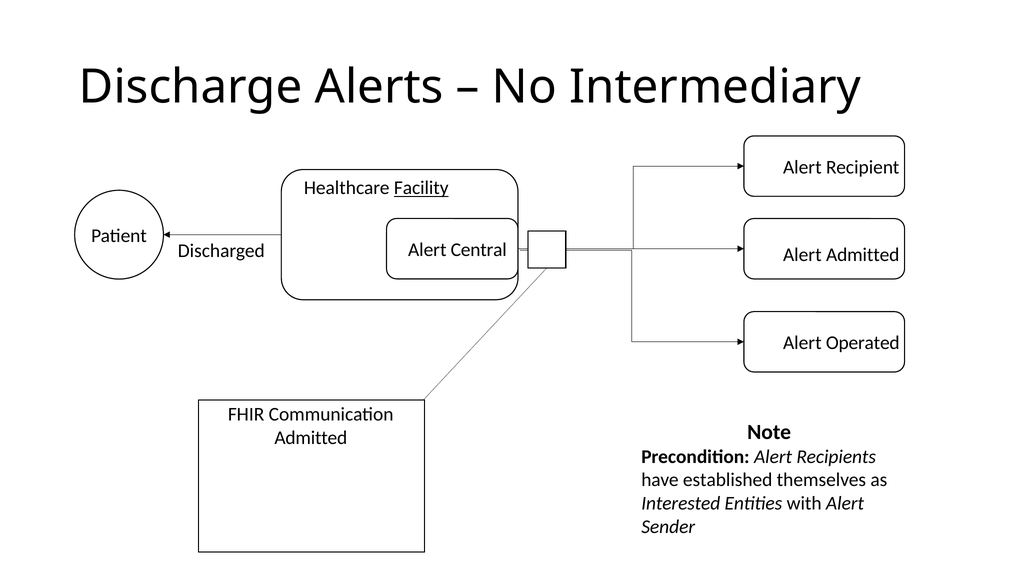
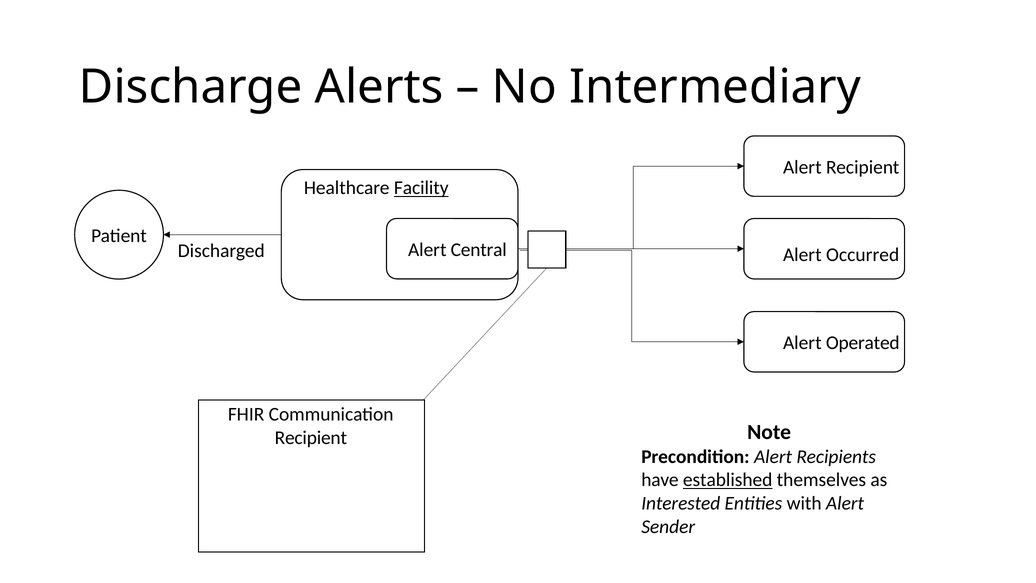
Alert Admitted: Admitted -> Occurred
Admitted at (311, 438): Admitted -> Recipient
established underline: none -> present
